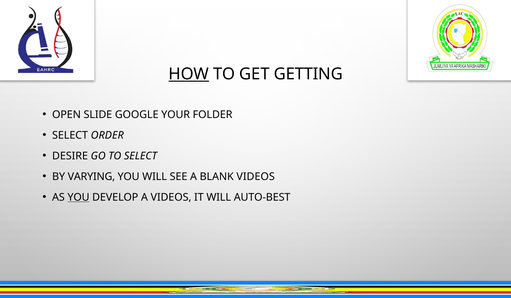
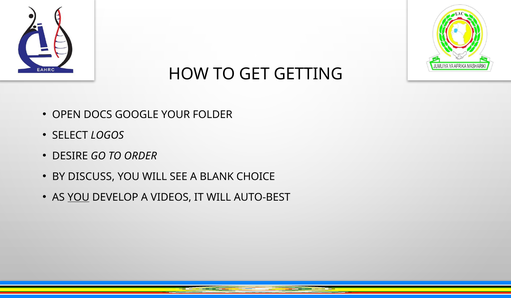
HOW underline: present -> none
SLIDE: SLIDE -> DOCS
ORDER: ORDER -> LOGOS
TO SELECT: SELECT -> ORDER
VARYING: VARYING -> DISCUSS
BLANK VIDEOS: VIDEOS -> CHOICE
